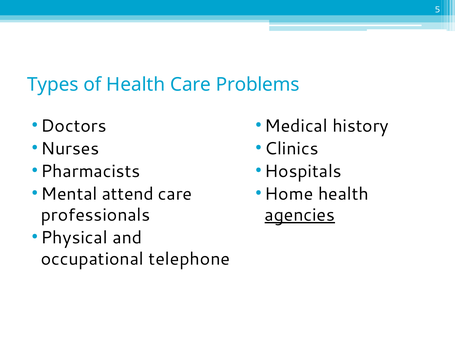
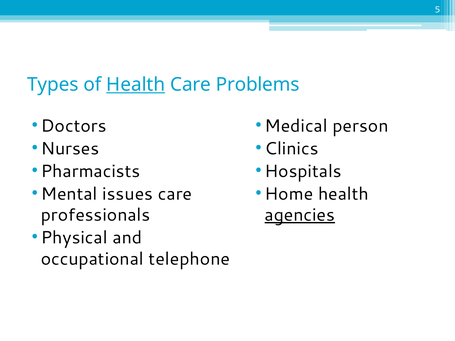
Health at (136, 85) underline: none -> present
history: history -> person
attend: attend -> issues
